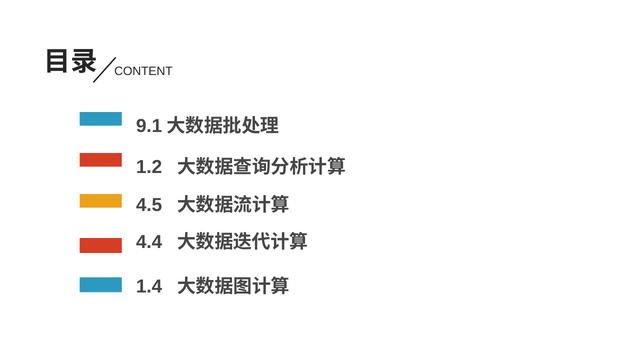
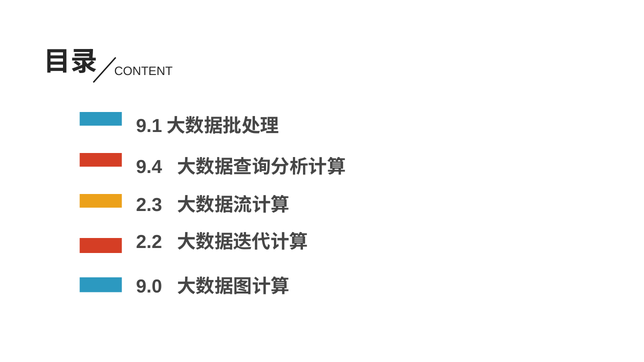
1.2: 1.2 -> 9.4
4.5: 4.5 -> 2.3
4.4: 4.4 -> 2.2
1.4: 1.4 -> 9.0
